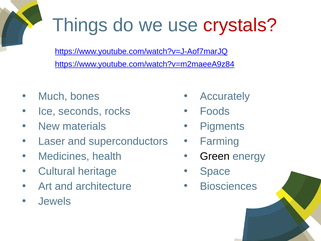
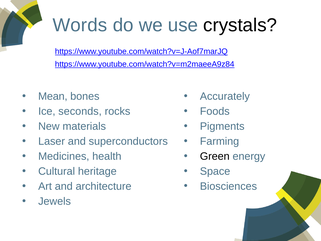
Things: Things -> Words
crystals colour: red -> black
Much: Much -> Mean
